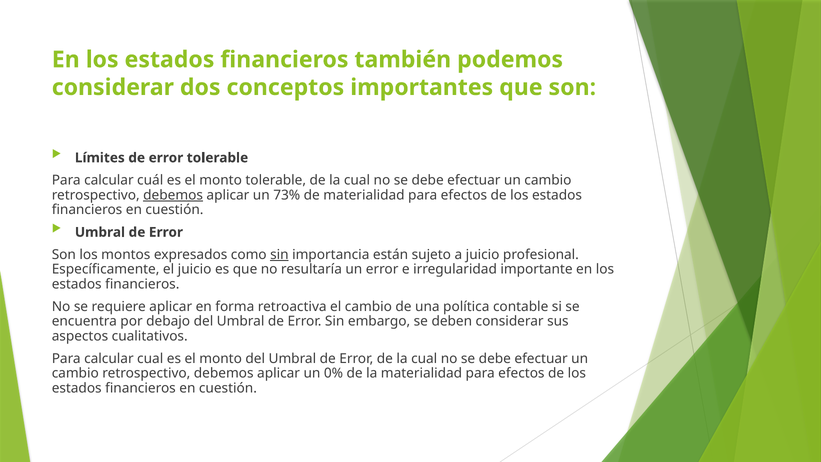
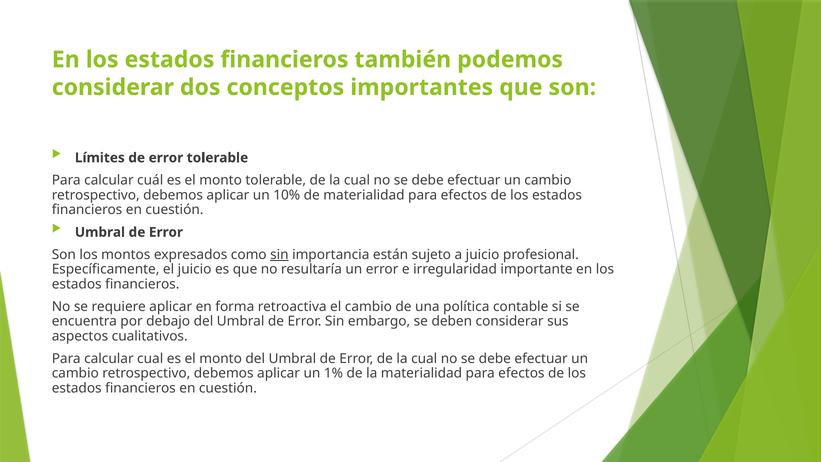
debemos at (173, 195) underline: present -> none
73%: 73% -> 10%
0%: 0% -> 1%
